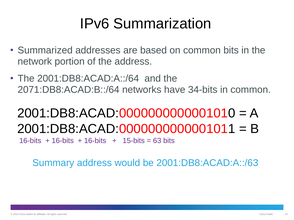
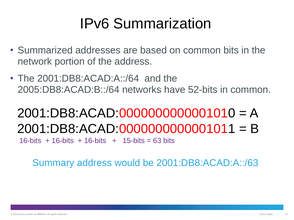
2071:DB8:ACAD:B::/64: 2071:DB8:ACAD:B::/64 -> 2005:DB8:ACAD:B::/64
34-bits: 34-bits -> 52-bits
